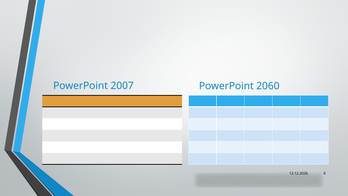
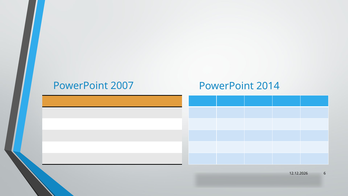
2060: 2060 -> 2014
